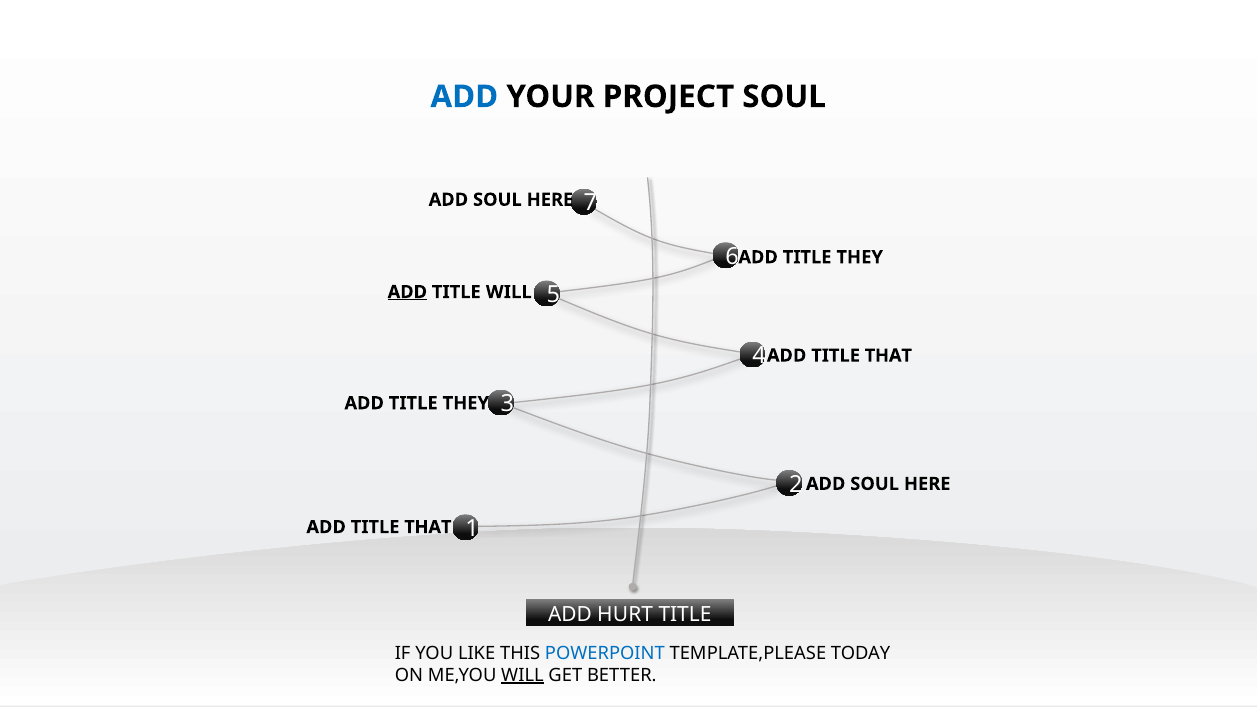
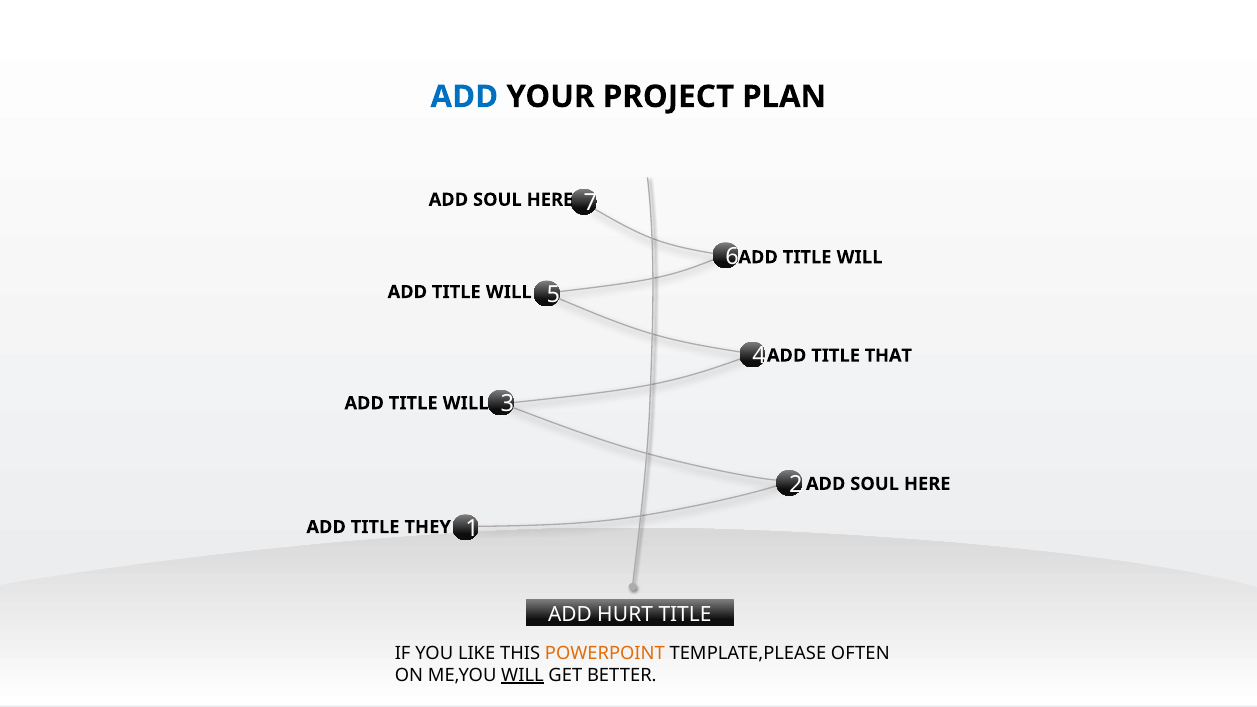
PROJECT SOUL: SOUL -> PLAN
THEY at (860, 257): THEY -> WILL
ADD at (407, 292) underline: present -> none
THEY at (466, 403): THEY -> WILL
THAT at (428, 527): THAT -> THEY
POWERPOINT colour: blue -> orange
TODAY: TODAY -> OFTEN
